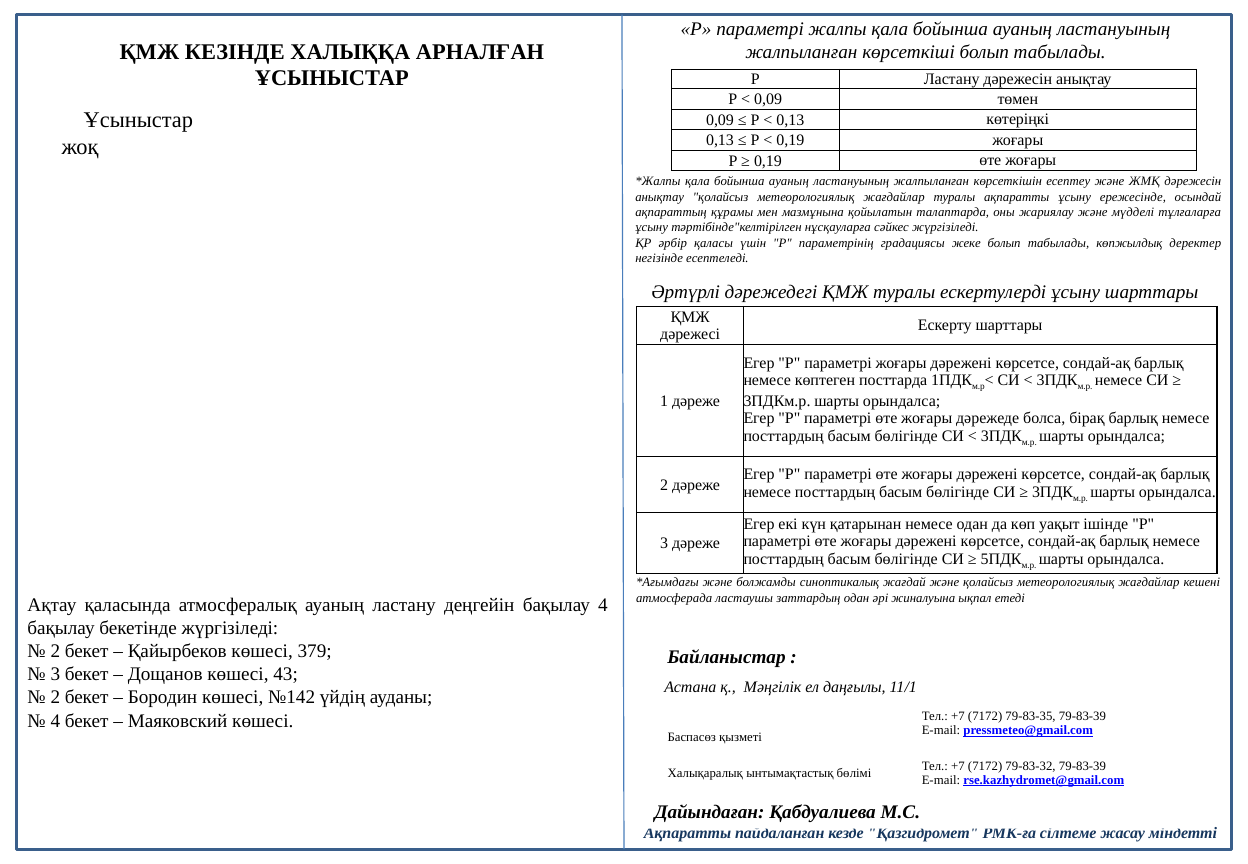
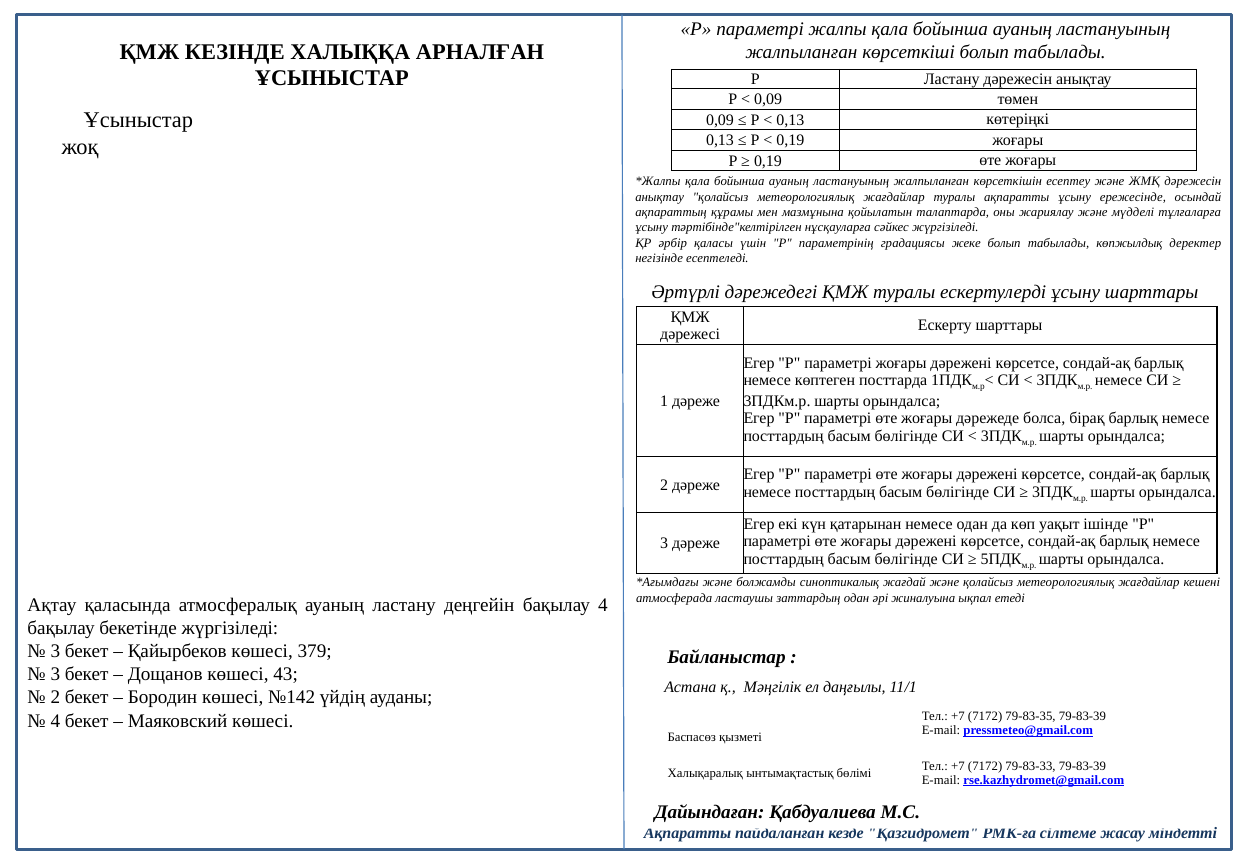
2 at (55, 652): 2 -> 3
79-83-32: 79-83-32 -> 79-83-33
